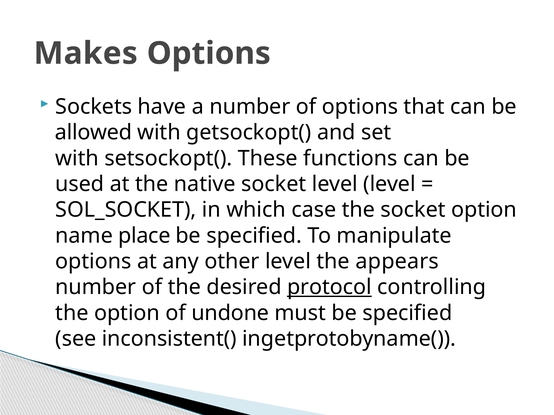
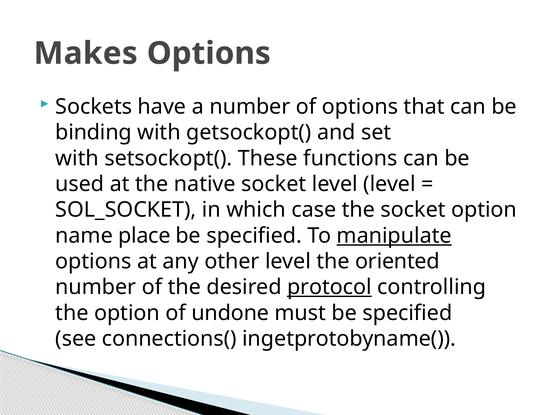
allowed: allowed -> binding
manipulate underline: none -> present
appears: appears -> oriented
inconsistent(: inconsistent( -> connections(
